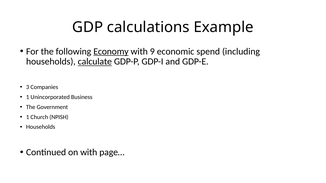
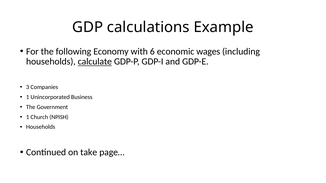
Economy underline: present -> none
9: 9 -> 6
spend: spend -> wages
on with: with -> take
